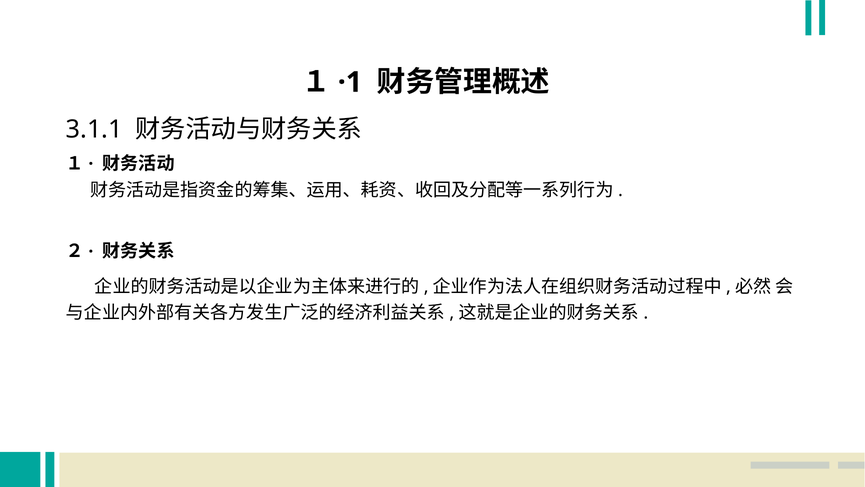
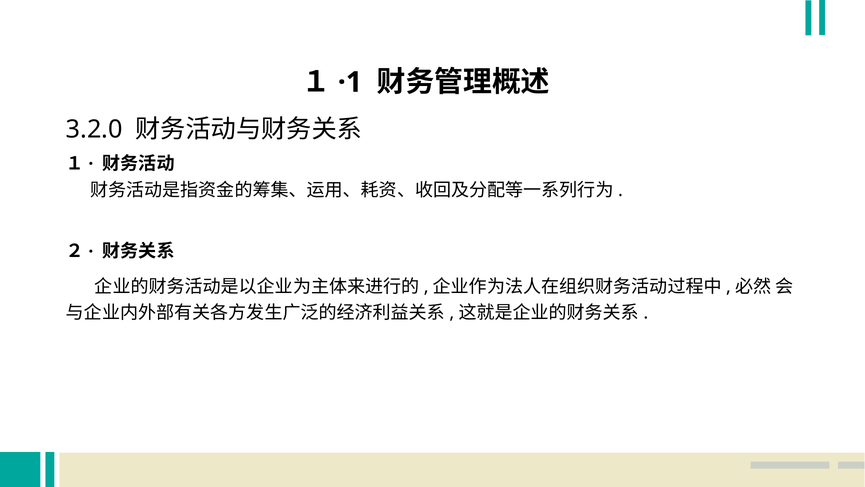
3.1.1: 3.1.1 -> 3.2.0
